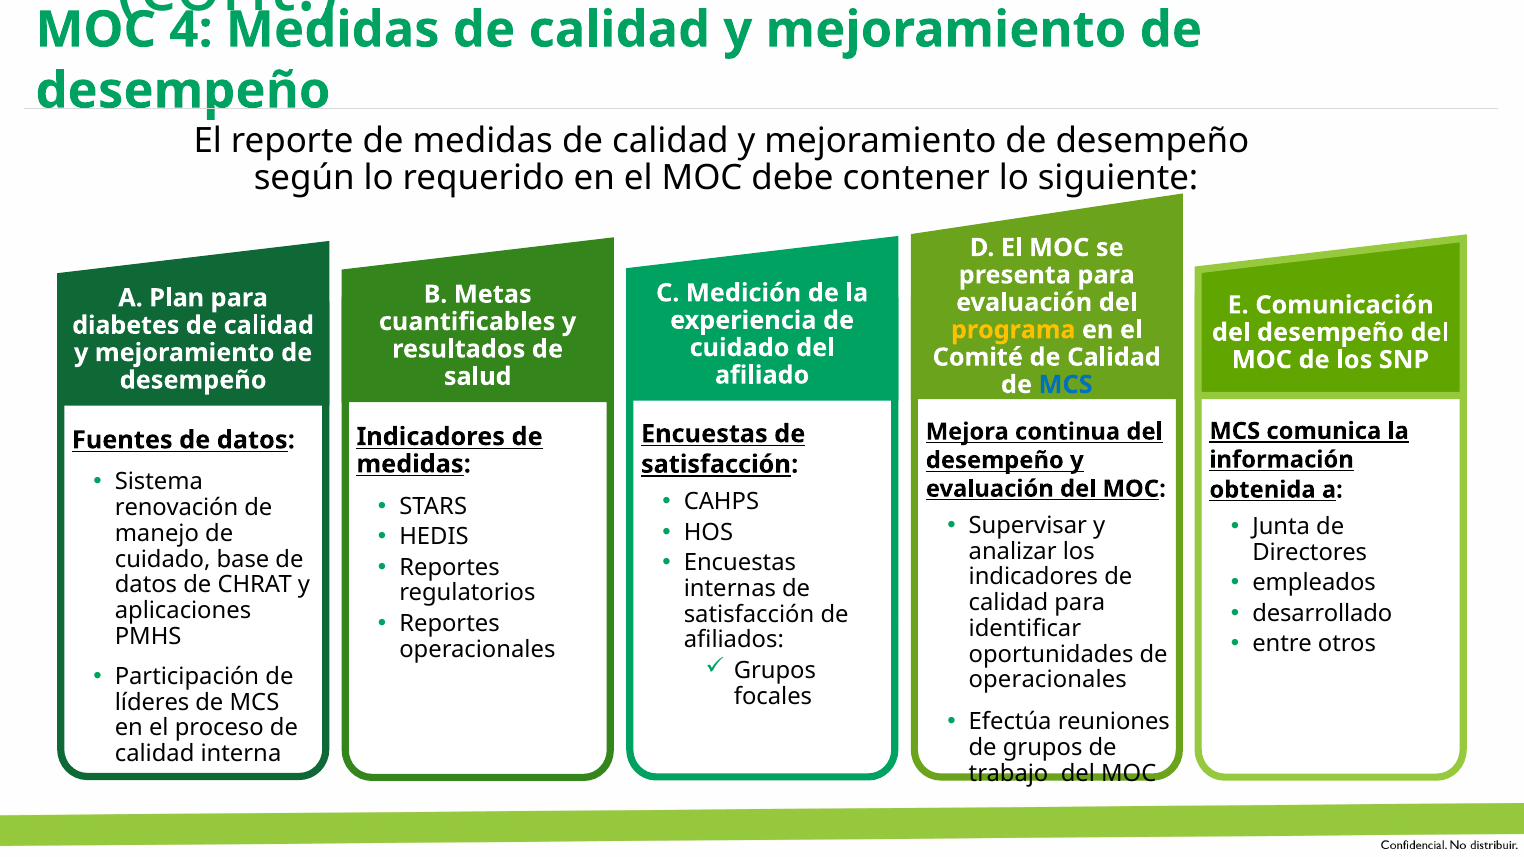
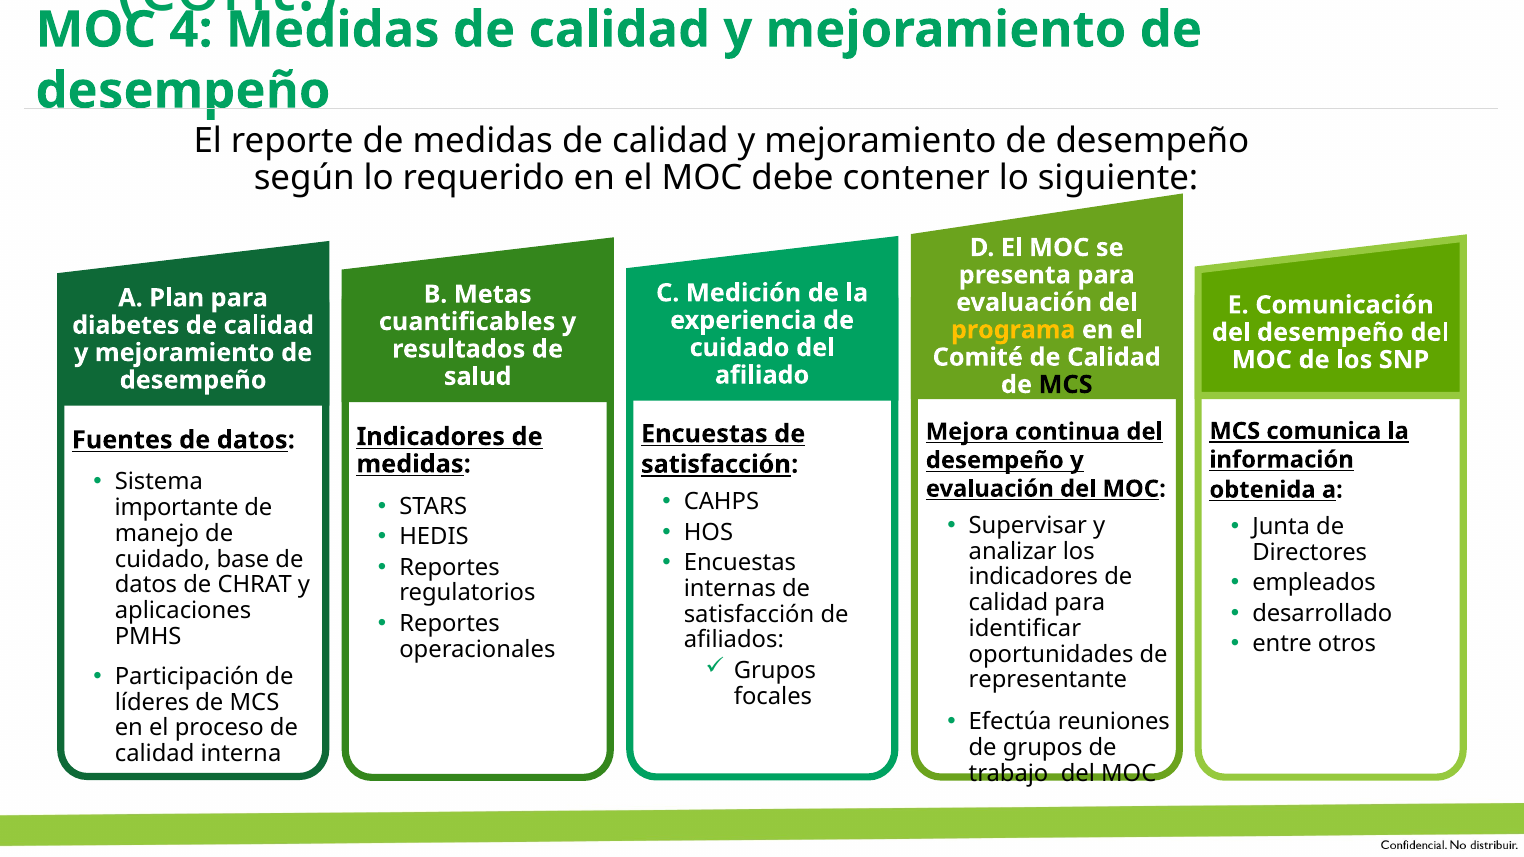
MCS at (1066, 385) colour: blue -> black
renovación: renovación -> importante
operacionales at (1048, 680): operacionales -> representante
